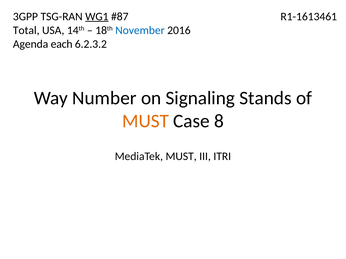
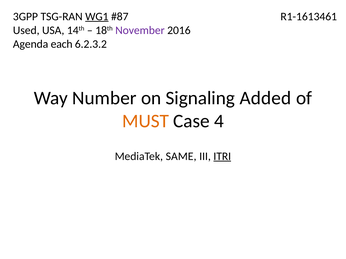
Total: Total -> Used
November colour: blue -> purple
Stands: Stands -> Added
8: 8 -> 4
MediaTek MUST: MUST -> SAME
ITRI underline: none -> present
